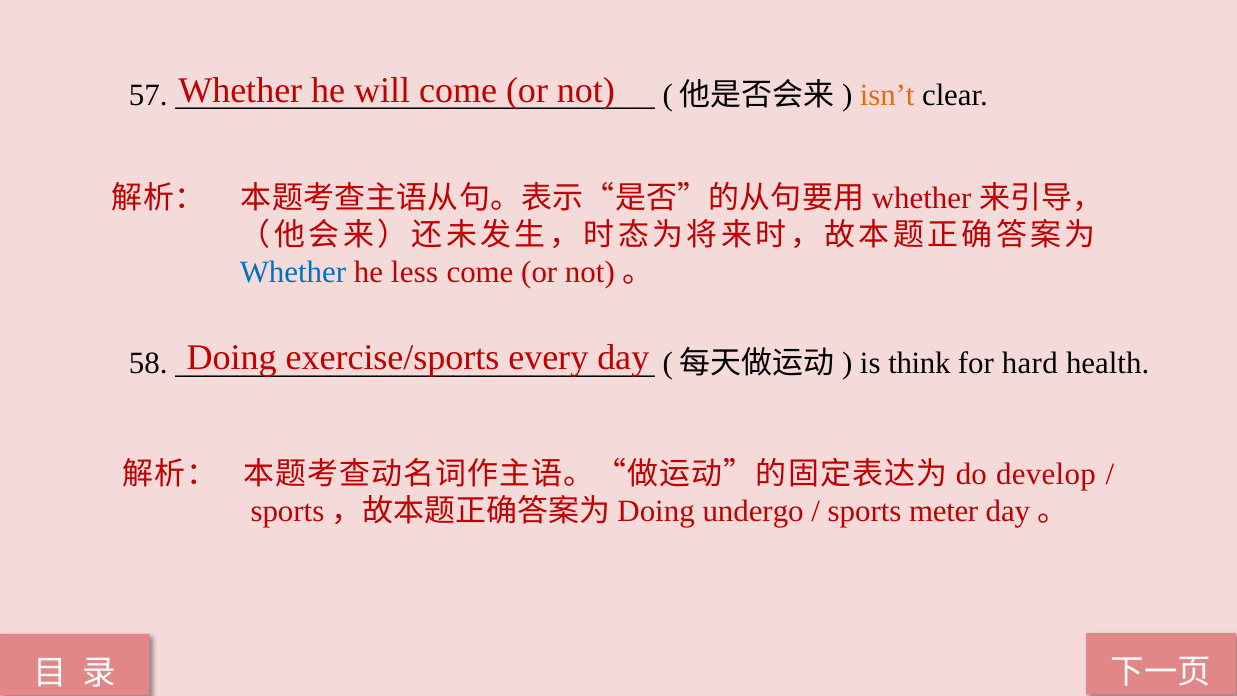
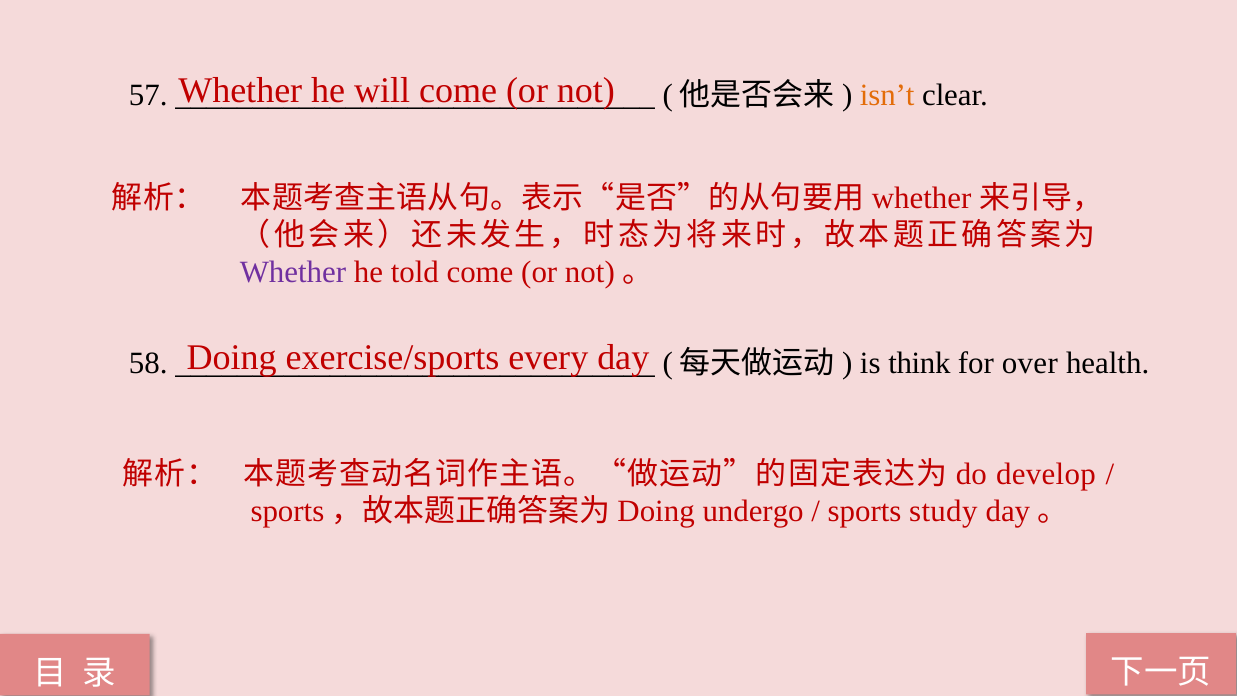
Whether at (293, 273) colour: blue -> purple
less: less -> told
hard: hard -> over
meter: meter -> study
